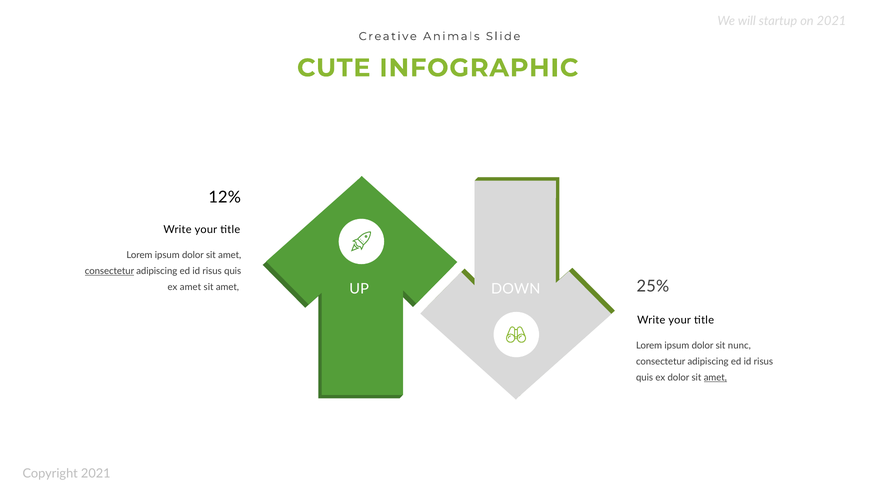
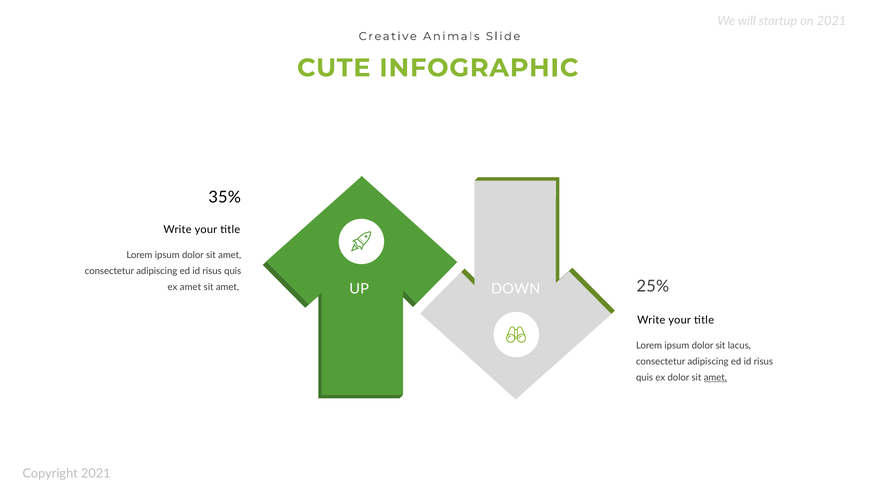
12%: 12% -> 35%
consectetur at (109, 271) underline: present -> none
nunc: nunc -> lacus
